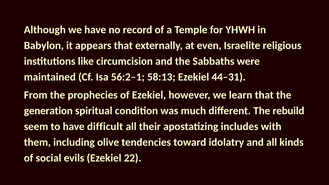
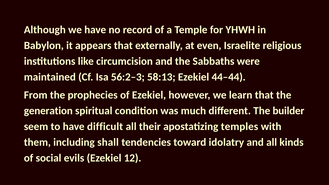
56:2–1: 56:2–1 -> 56:2–3
44–31: 44–31 -> 44–44
rebuild: rebuild -> builder
includes: includes -> temples
olive: olive -> shall
22: 22 -> 12
